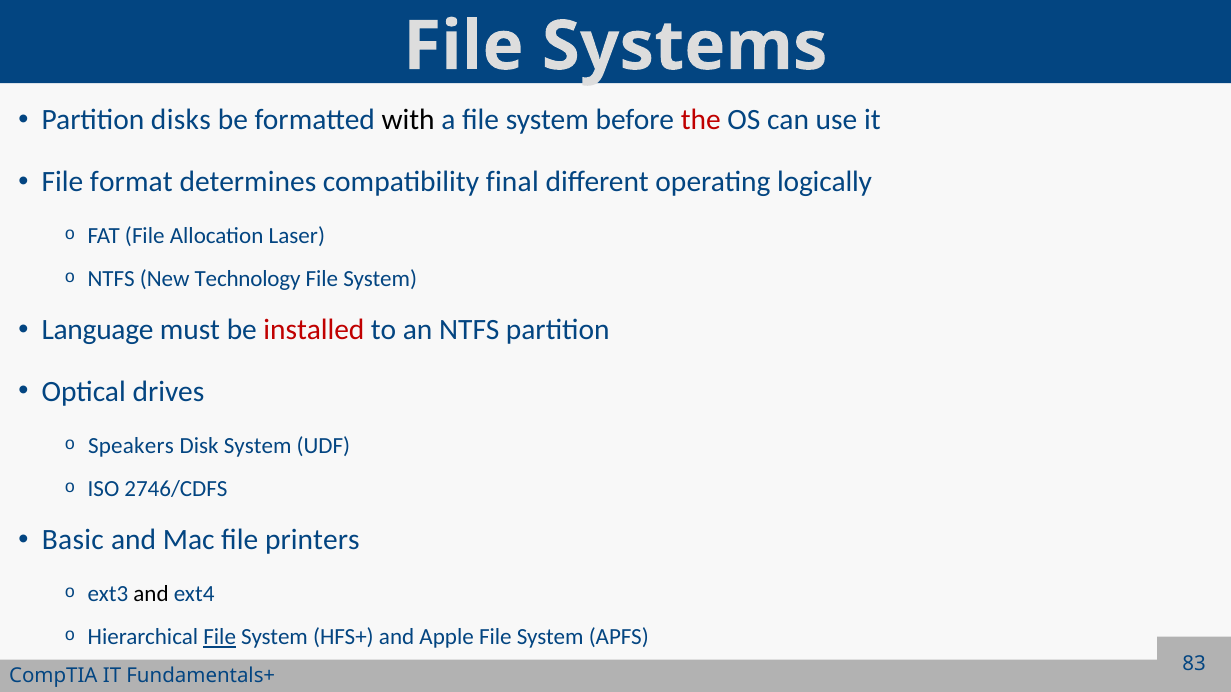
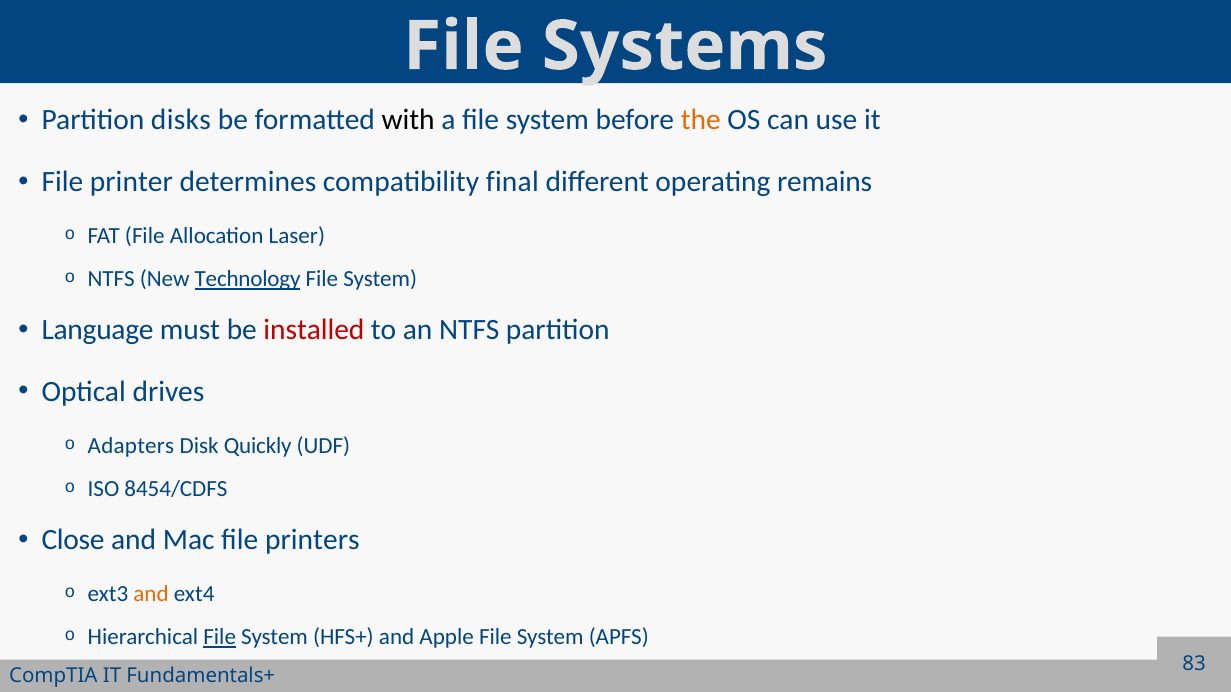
the colour: red -> orange
format: format -> printer
logically: logically -> remains
Technology underline: none -> present
Speakers: Speakers -> Adapters
Disk System: System -> Quickly
2746/CDFS: 2746/CDFS -> 8454/CDFS
Basic: Basic -> Close
and at (151, 595) colour: black -> orange
